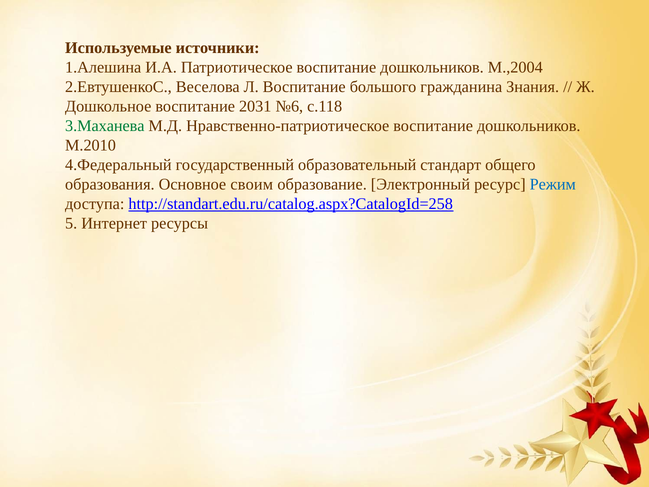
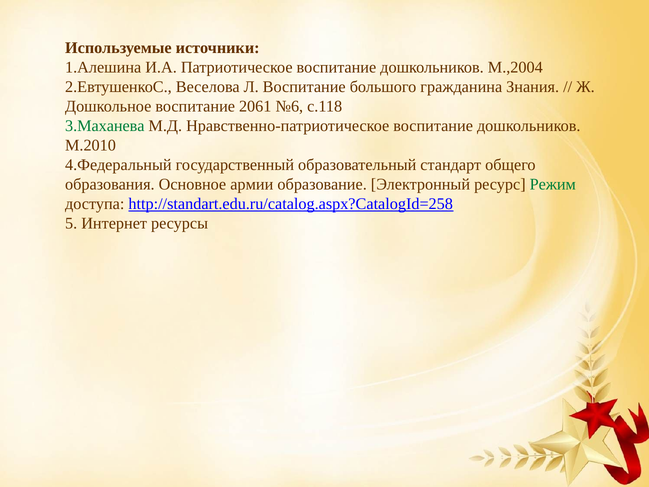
2031: 2031 -> 2061
своим: своим -> армии
Режим colour: blue -> green
